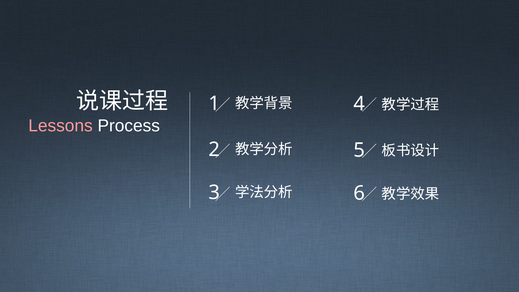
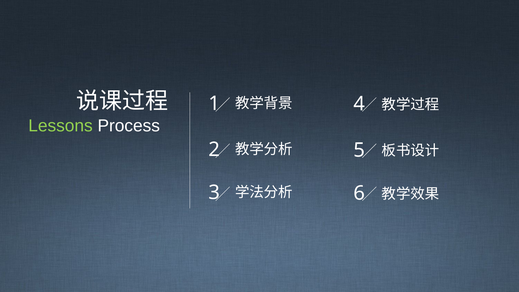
Lessons colour: pink -> light green
